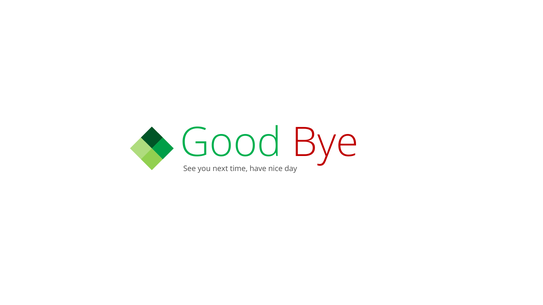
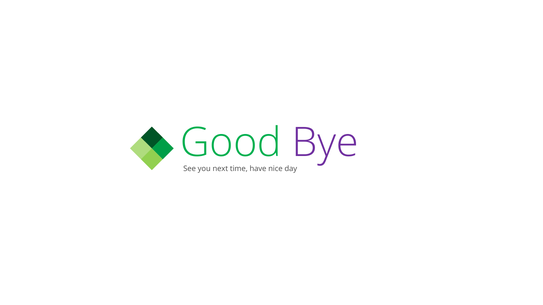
Bye colour: red -> purple
